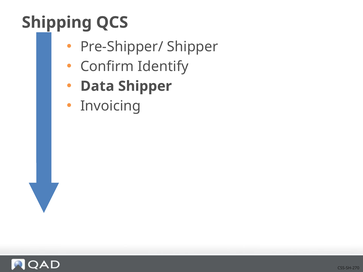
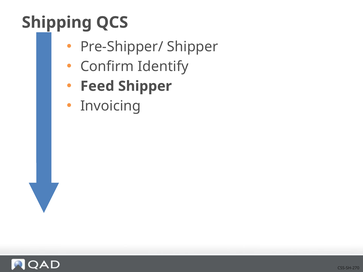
Data: Data -> Feed
